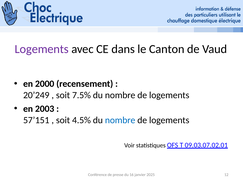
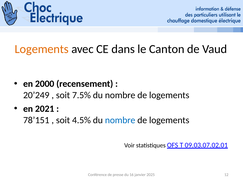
Logements at (42, 49) colour: purple -> orange
2003: 2003 -> 2021
57’151: 57’151 -> 78’151
